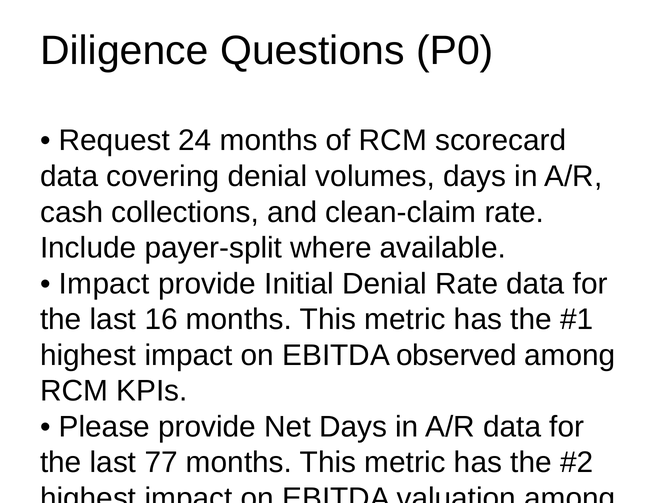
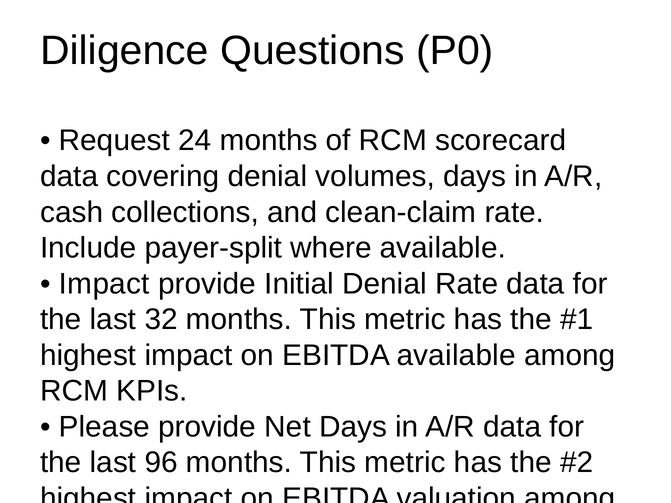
16: 16 -> 32
EBITDA observed: observed -> available
77: 77 -> 96
